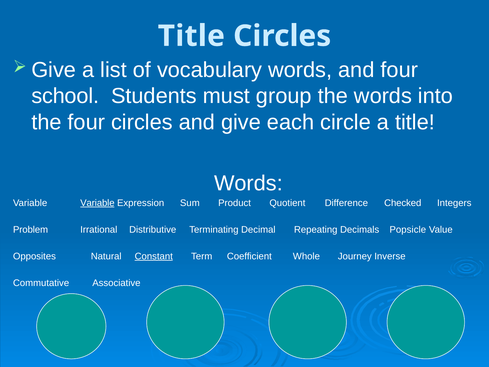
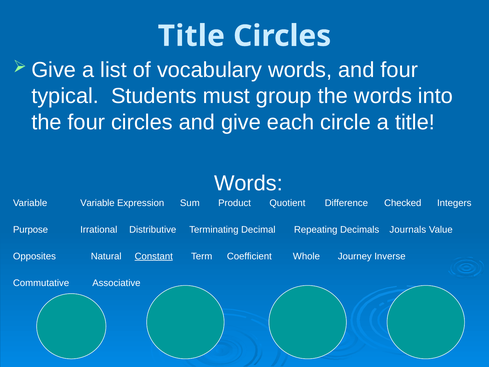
school: school -> typical
Variable at (97, 203) underline: present -> none
Problem: Problem -> Purpose
Popsicle: Popsicle -> Journals
